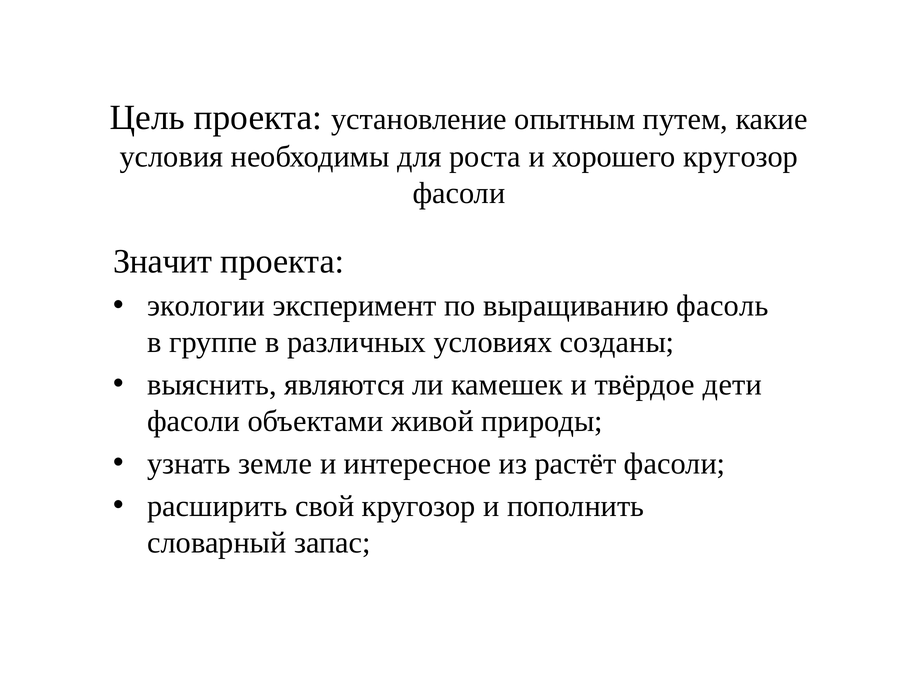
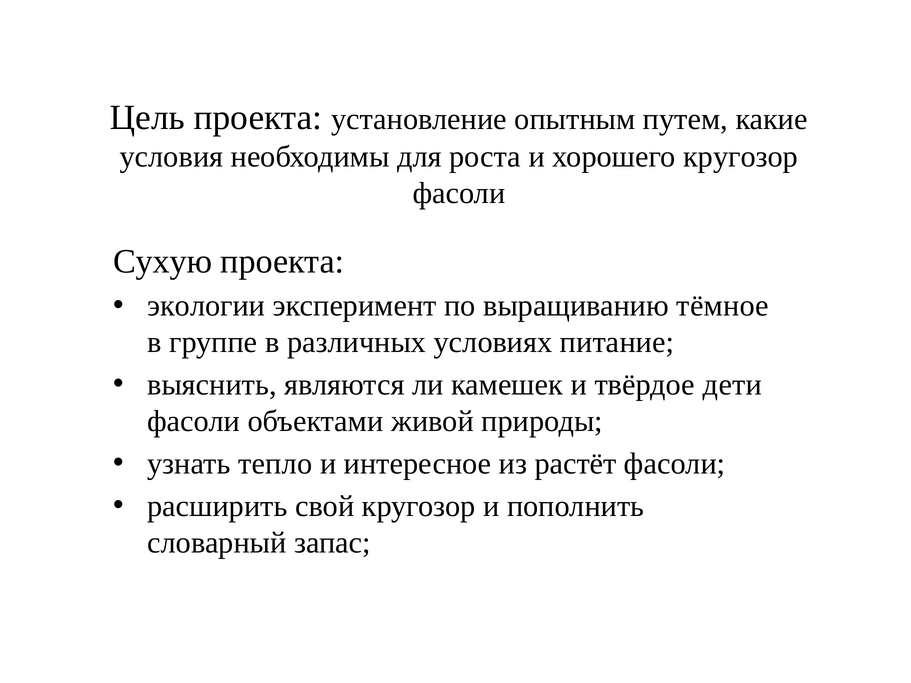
Значит: Значит -> Сухую
фасоль: фасоль -> тёмное
созданы: созданы -> питание
земле: земле -> тепло
